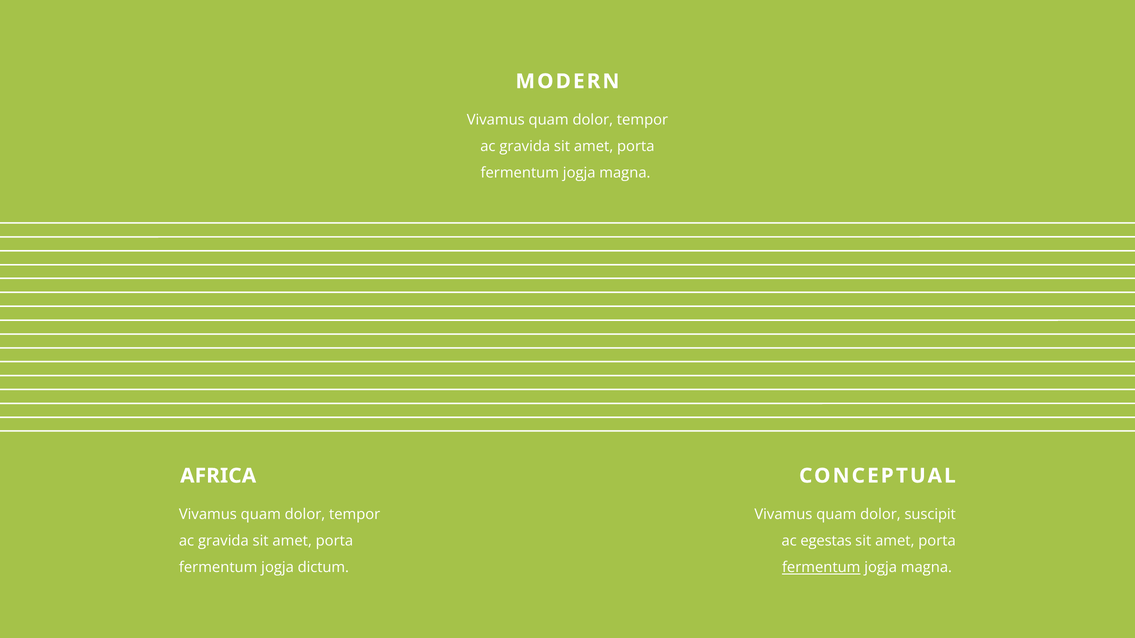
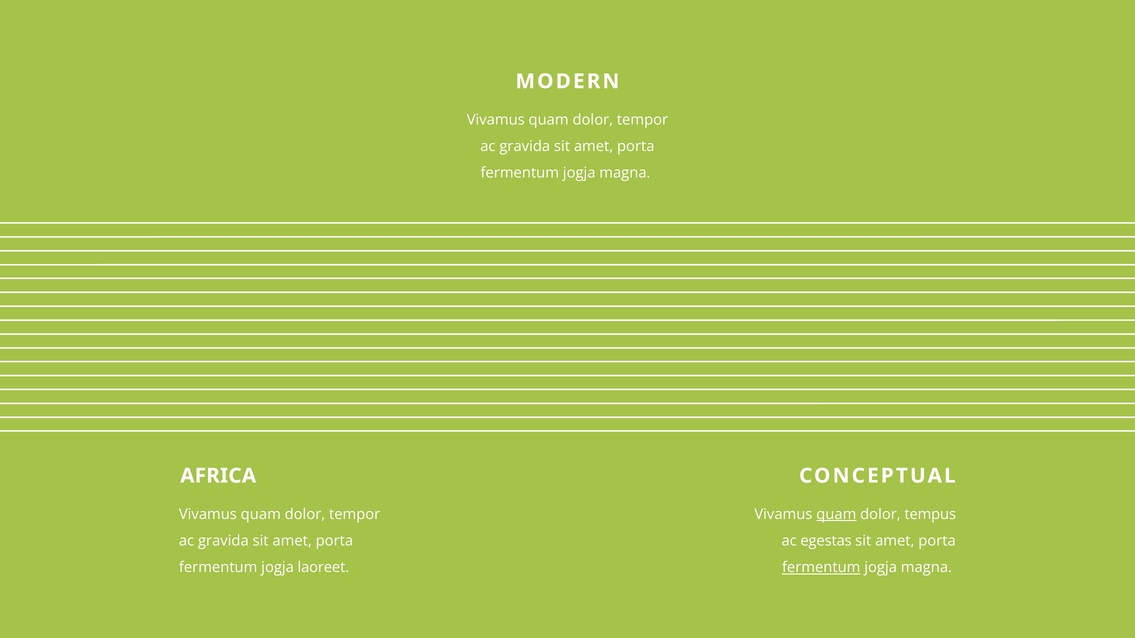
quam at (836, 515) underline: none -> present
suscipit: suscipit -> tempus
dictum: dictum -> laoreet
